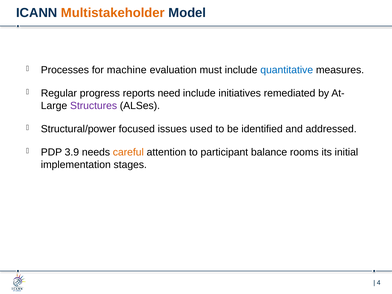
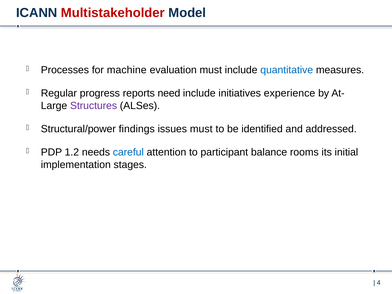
Multistakeholder colour: orange -> red
remediated: remediated -> experience
focused: focused -> findings
issues used: used -> must
3.9: 3.9 -> 1.2
careful colour: orange -> blue
